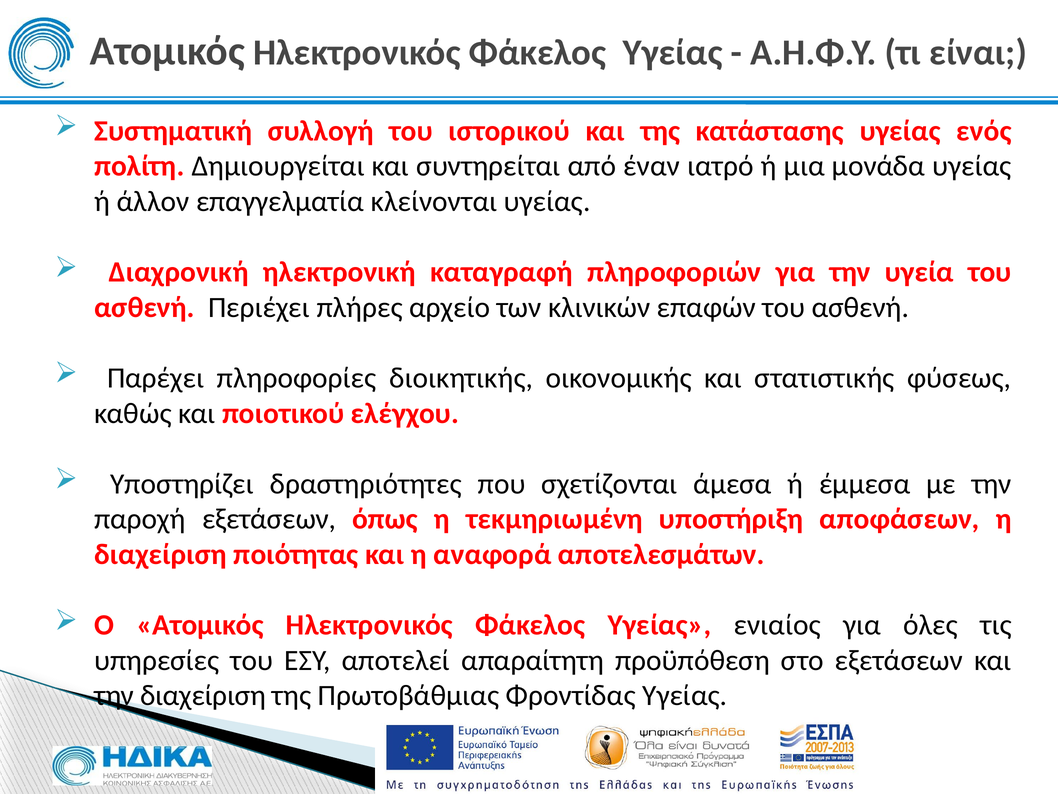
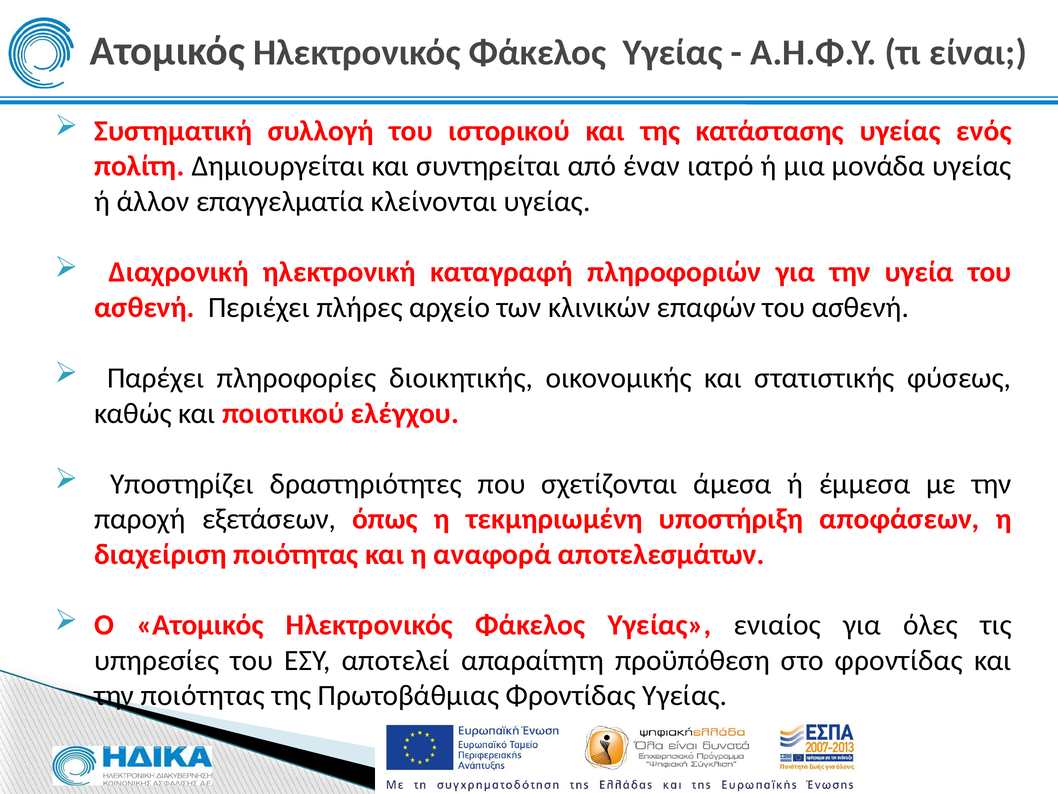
στο εξετάσεων: εξετάσεων -> φροντίδας
την διαχείριση: διαχείριση -> ποιότητας
